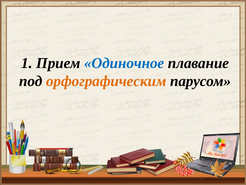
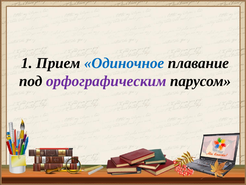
орфографическим colour: orange -> purple
